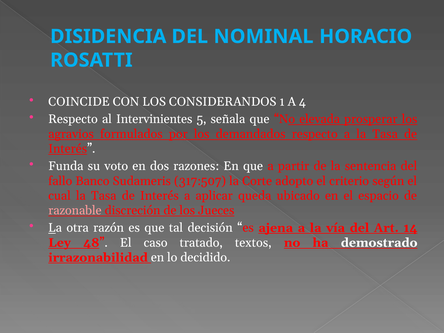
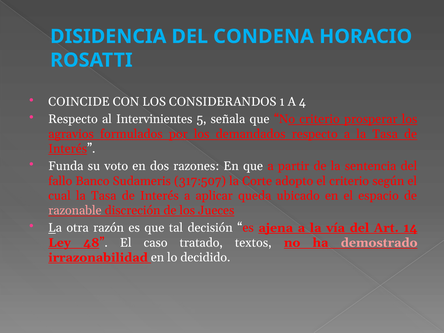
NOMINAL: NOMINAL -> CONDENA
No elevada: elevada -> criterio
demostrado colour: white -> pink
